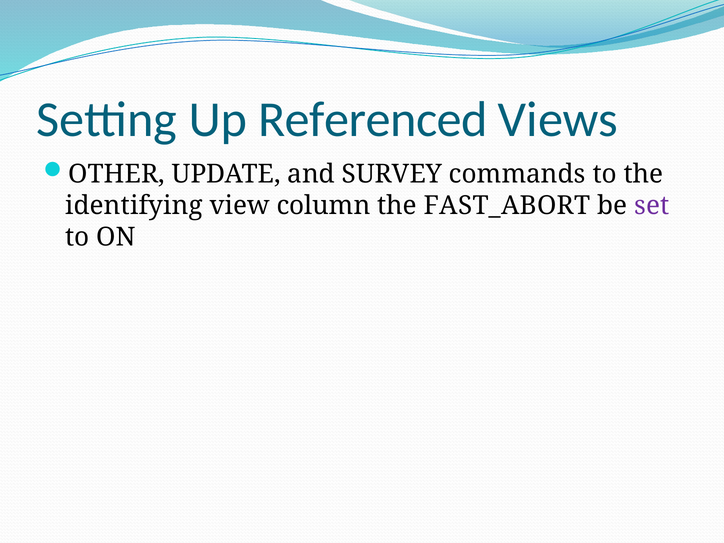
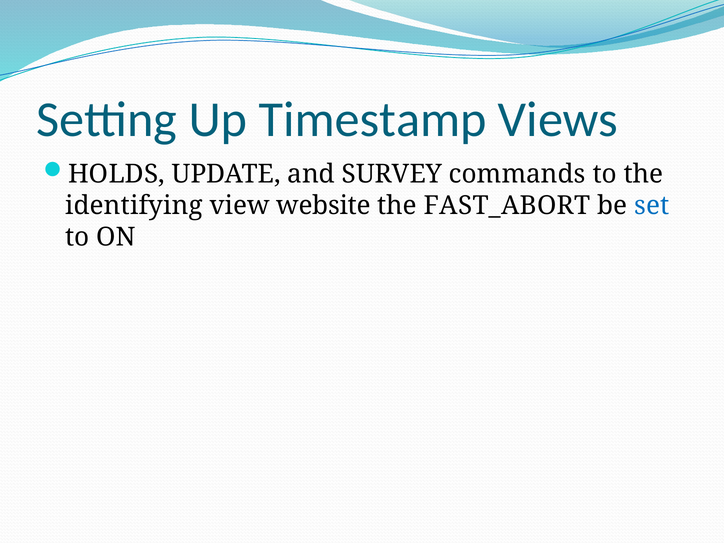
Referenced: Referenced -> Timestamp
OTHER: OTHER -> HOLDS
column: column -> website
set colour: purple -> blue
